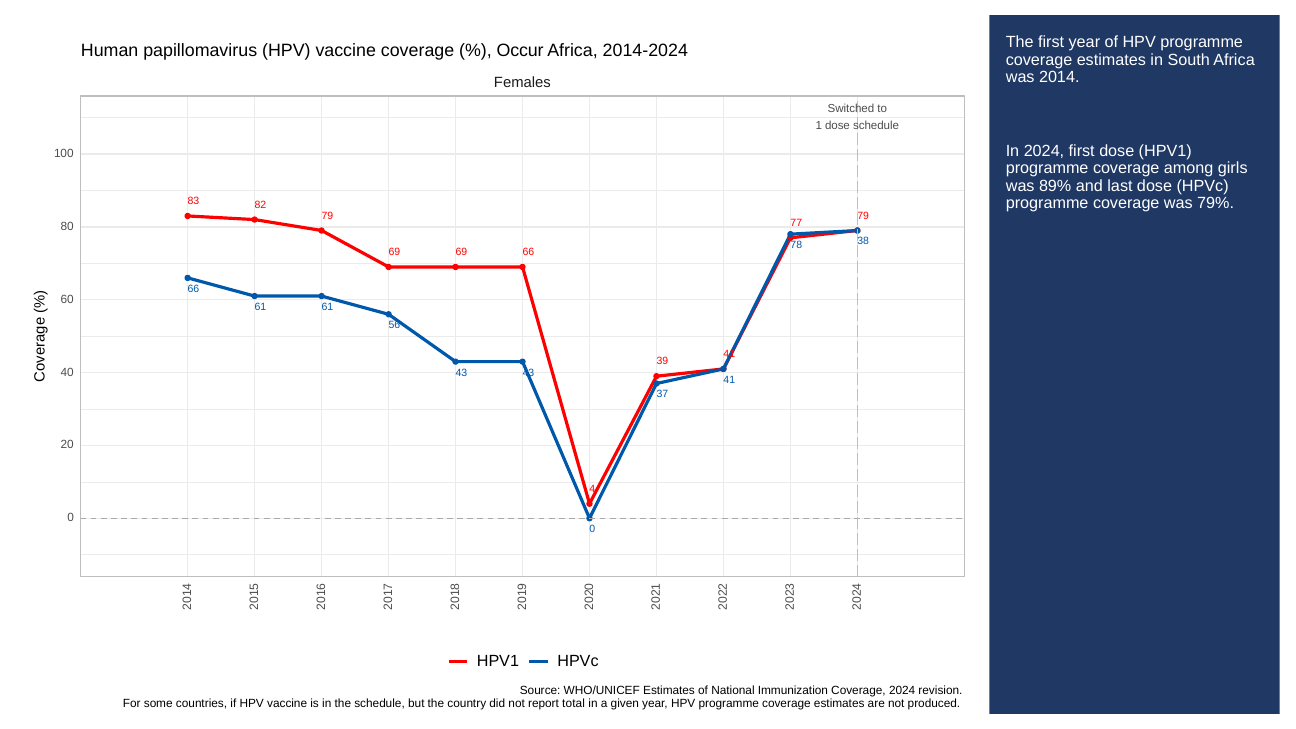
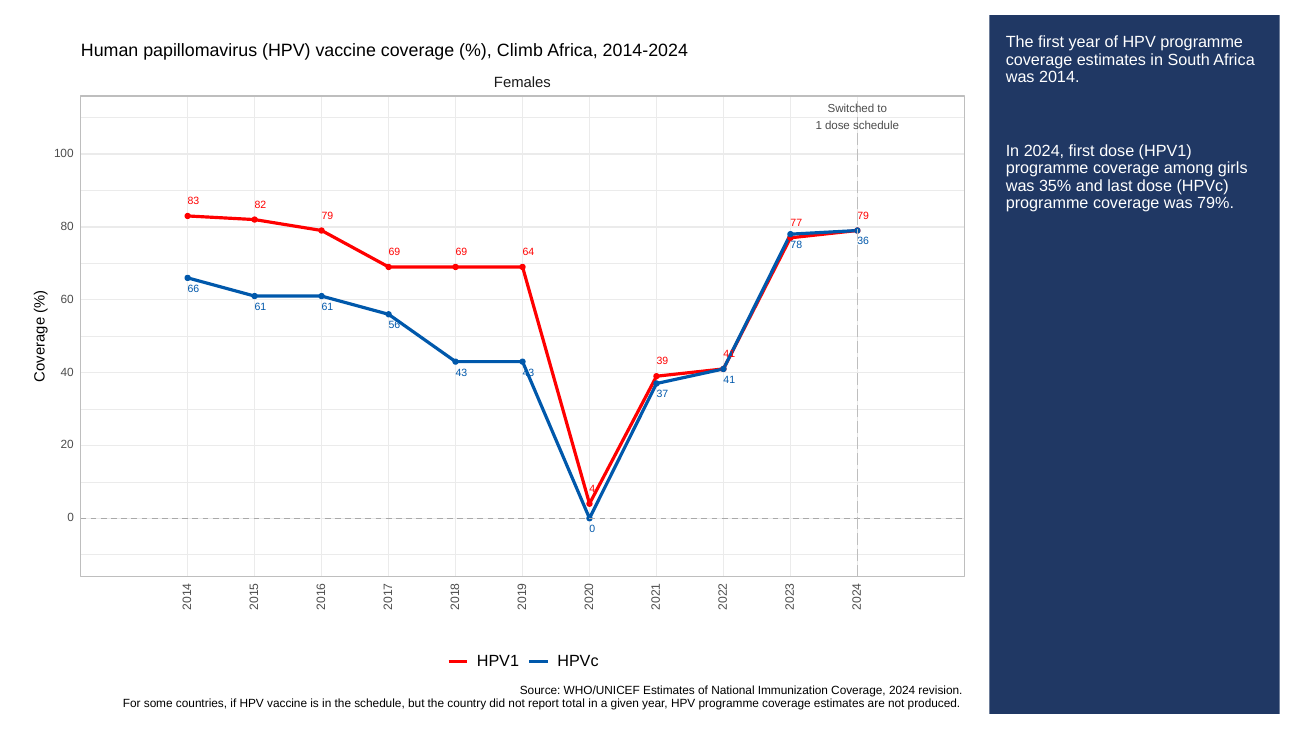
Occur: Occur -> Climb
89%: 89% -> 35%
38: 38 -> 36
69 66: 66 -> 64
